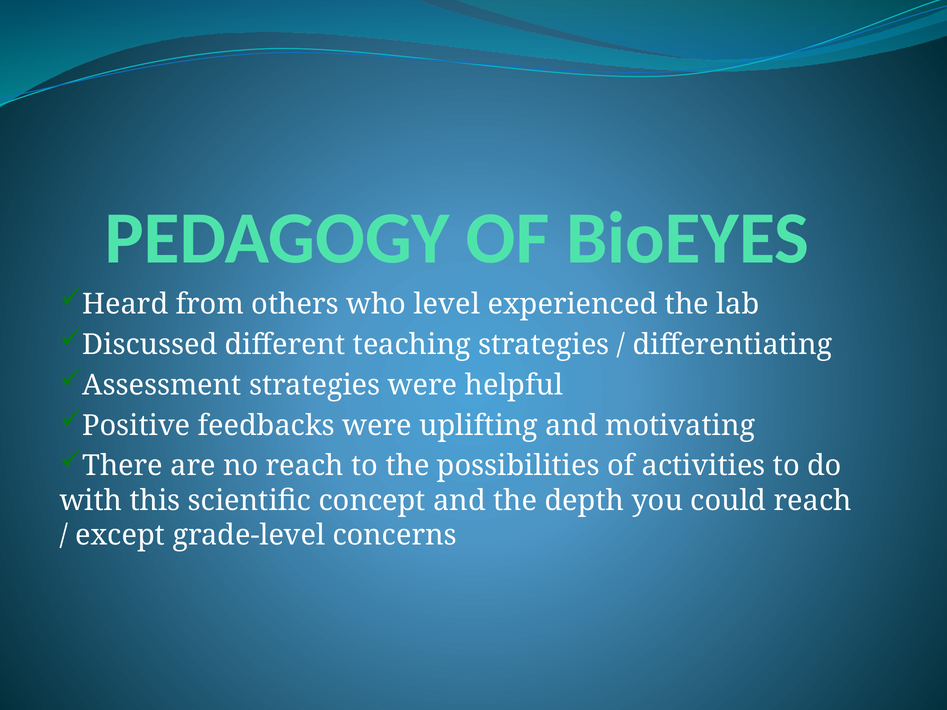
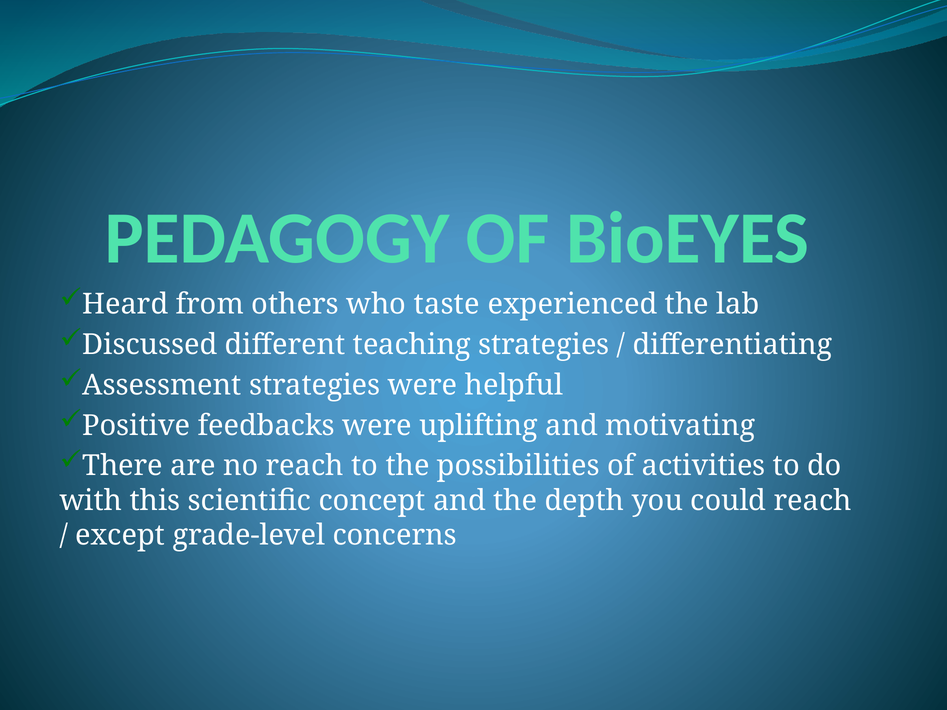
level: level -> taste
